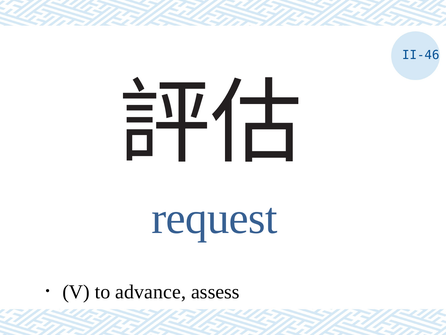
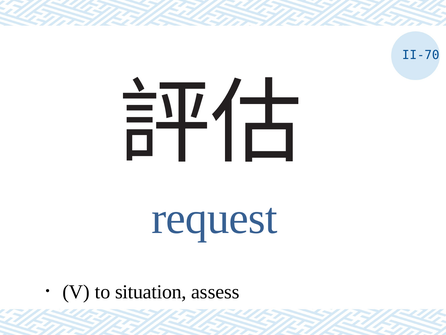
II-46: II-46 -> II-70
advance: advance -> situation
